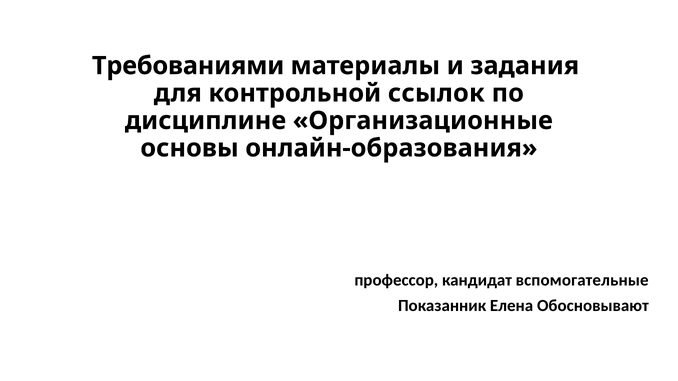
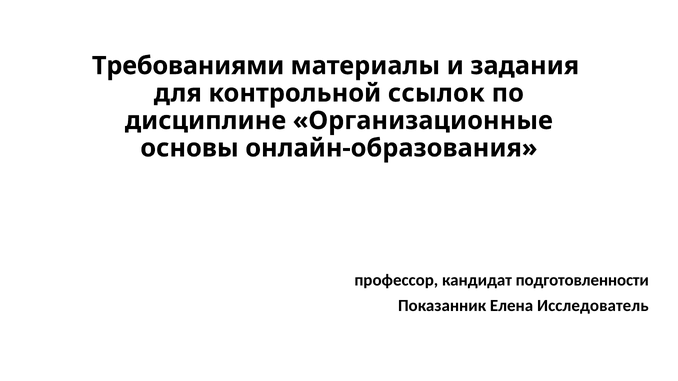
вспомогательные: вспомогательные -> подготовленности
Обосновывают: Обосновывают -> Исследователь
